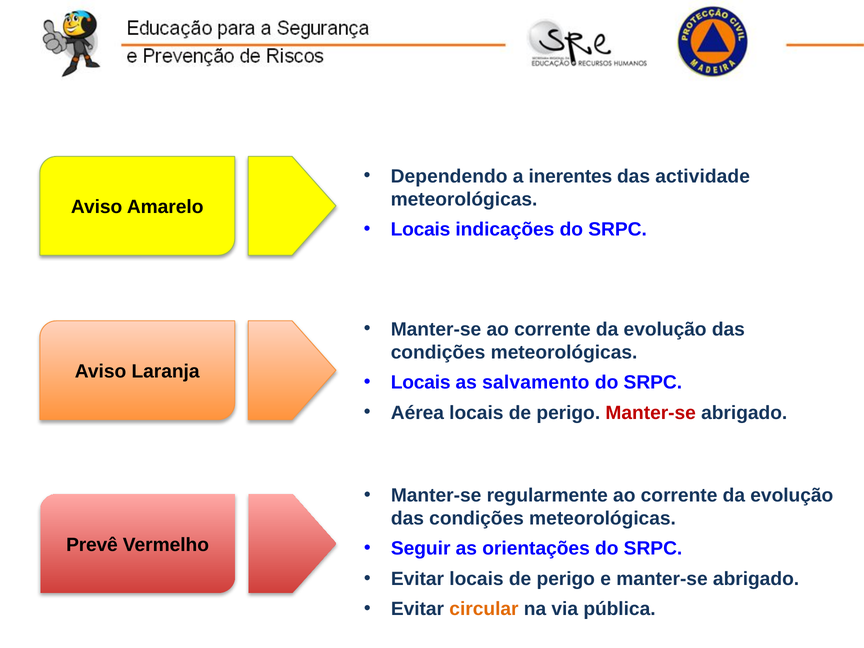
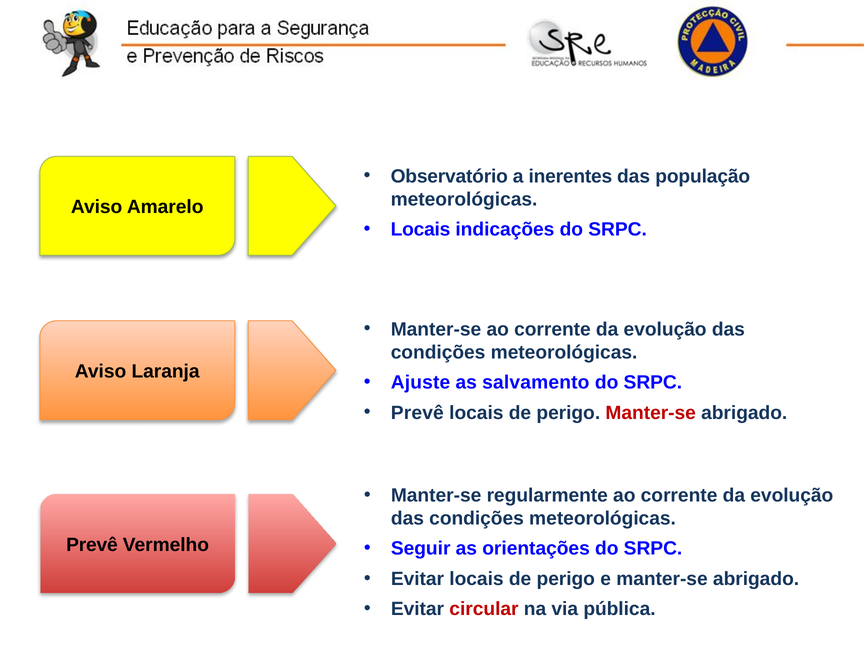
Dependendo: Dependendo -> Observatório
actividade: actividade -> população
Locais at (421, 383): Locais -> Ajuste
Aérea at (417, 413): Aérea -> Prevê
circular colour: orange -> red
